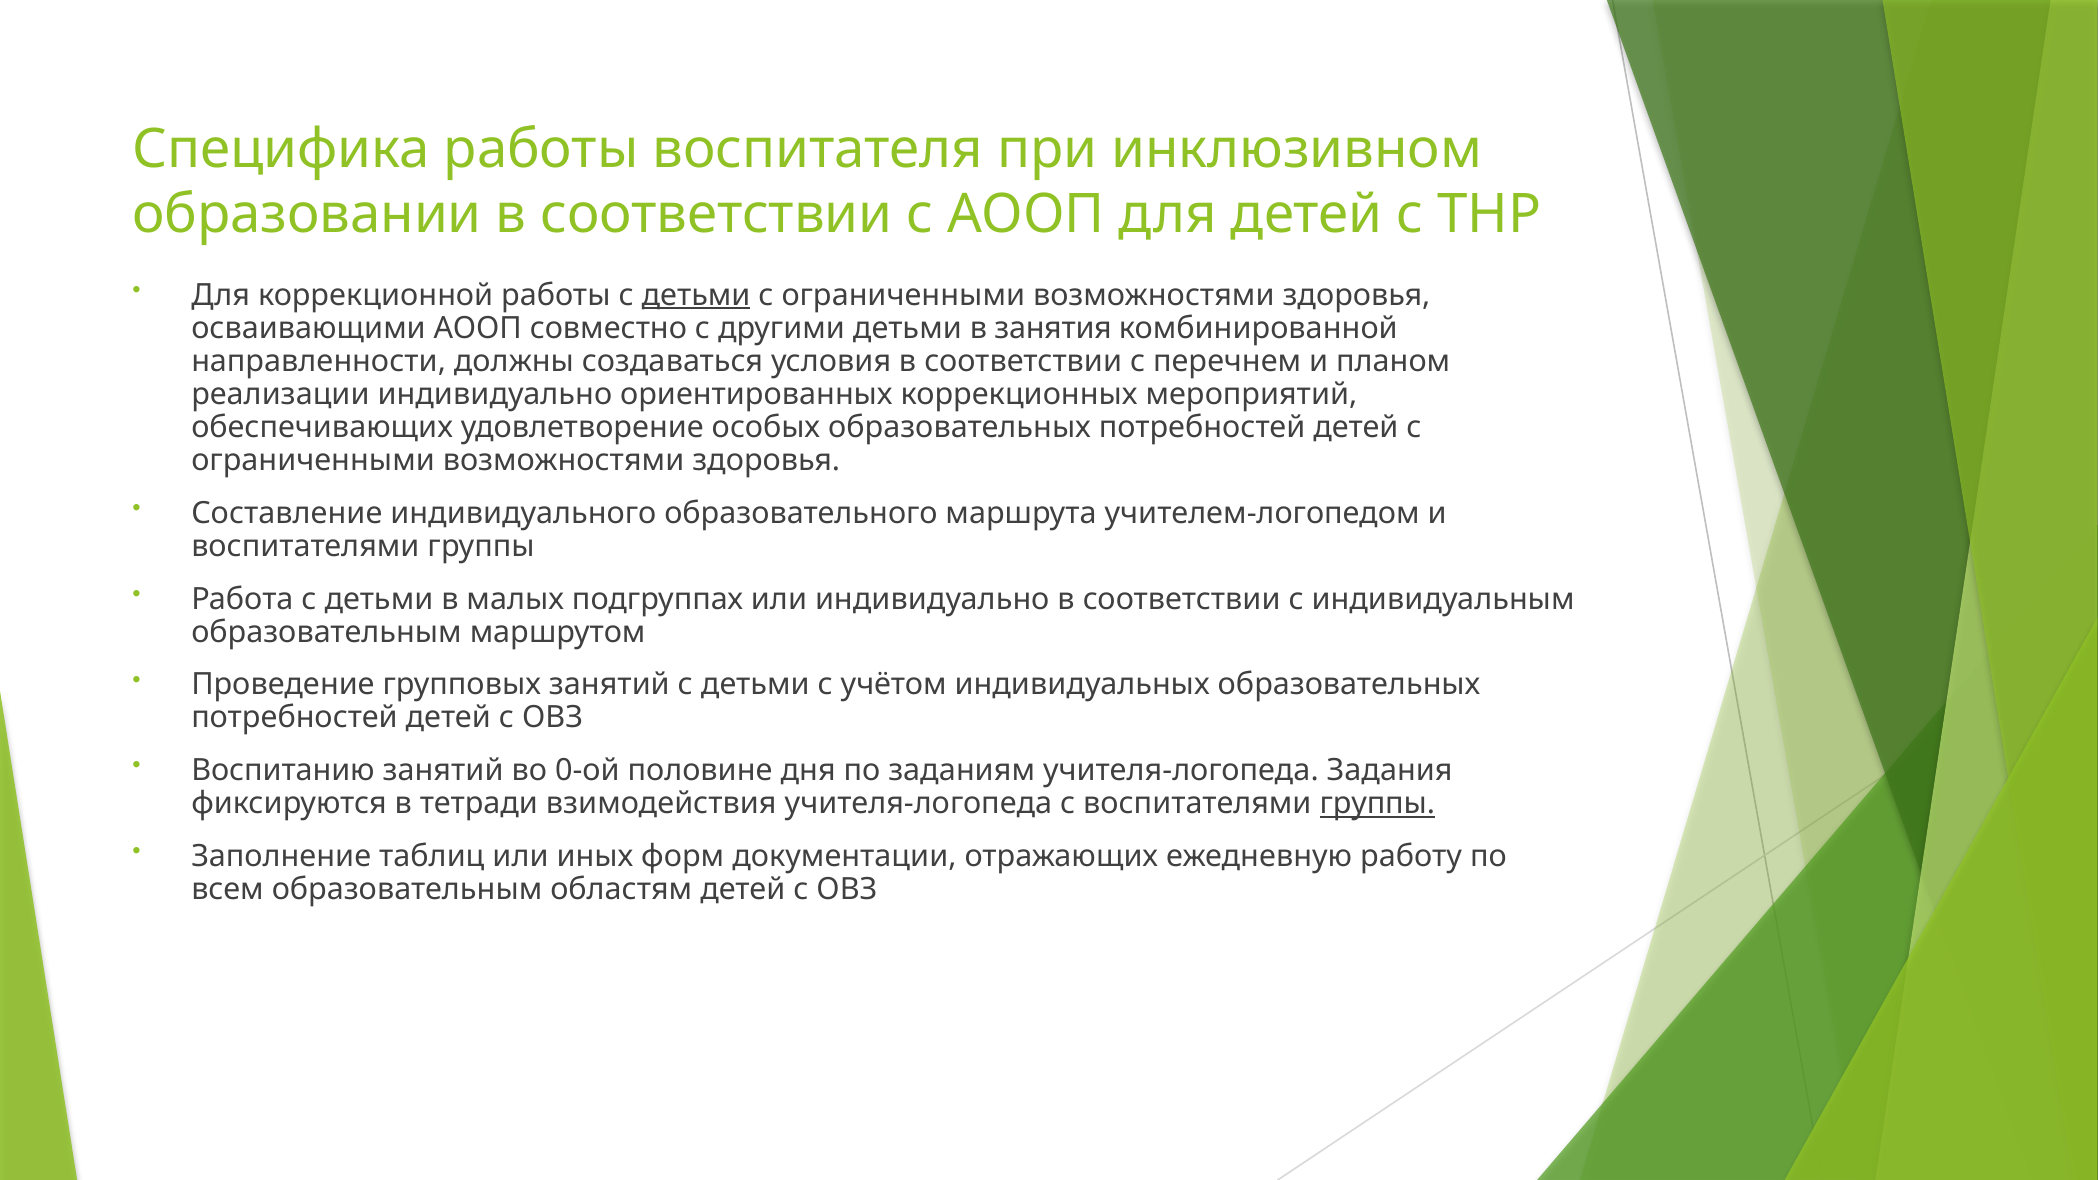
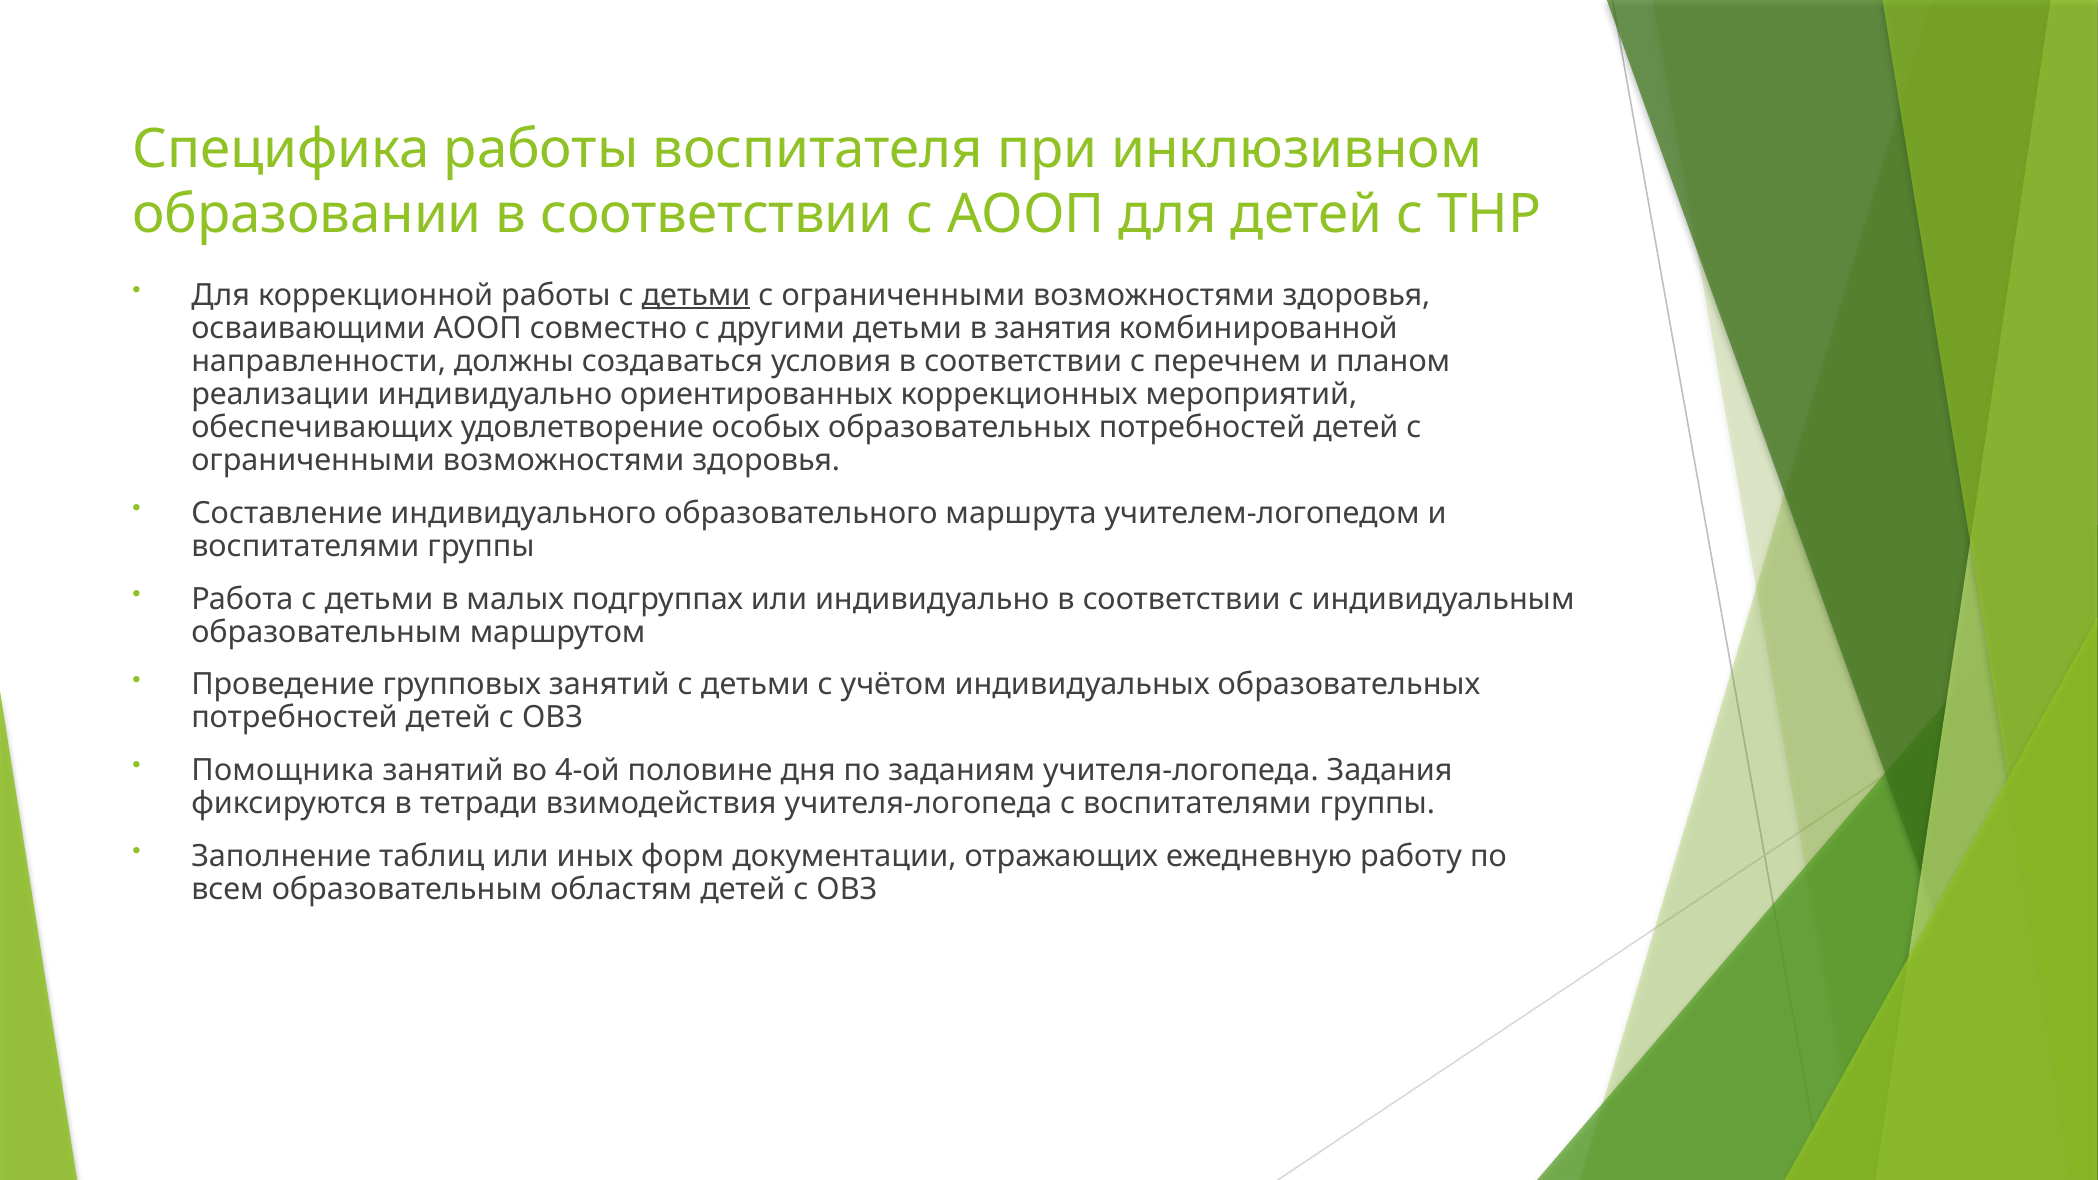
Воспитанию: Воспитанию -> Помощника
0-ой: 0-ой -> 4-ой
группы at (1377, 804) underline: present -> none
